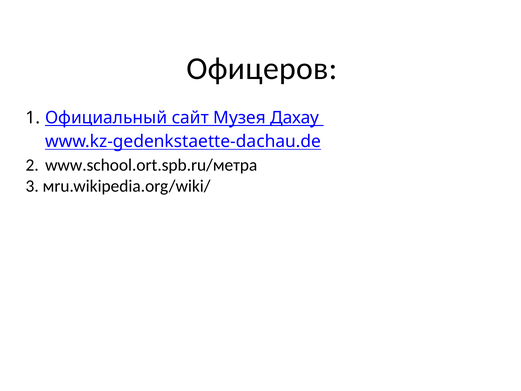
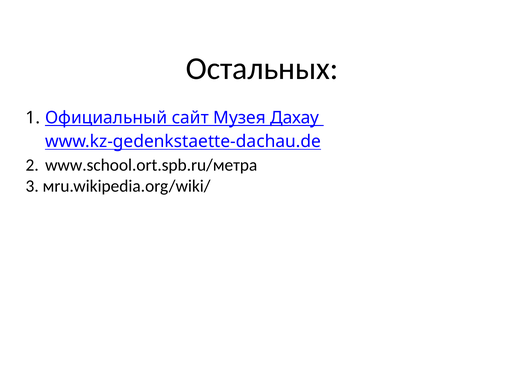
Офицеров: Офицеров -> Остальных
